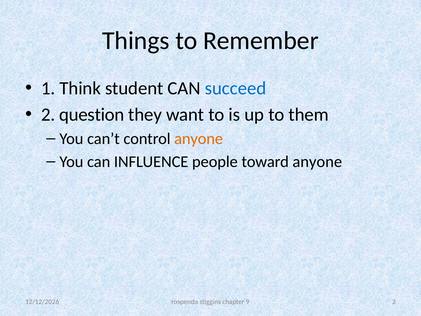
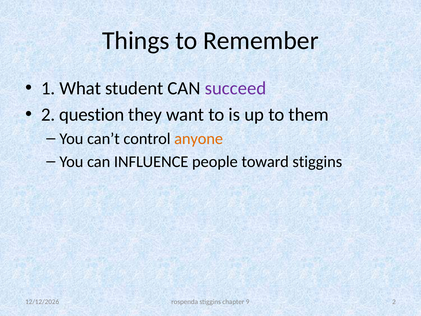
Think: Think -> What
succeed colour: blue -> purple
toward anyone: anyone -> stiggins
